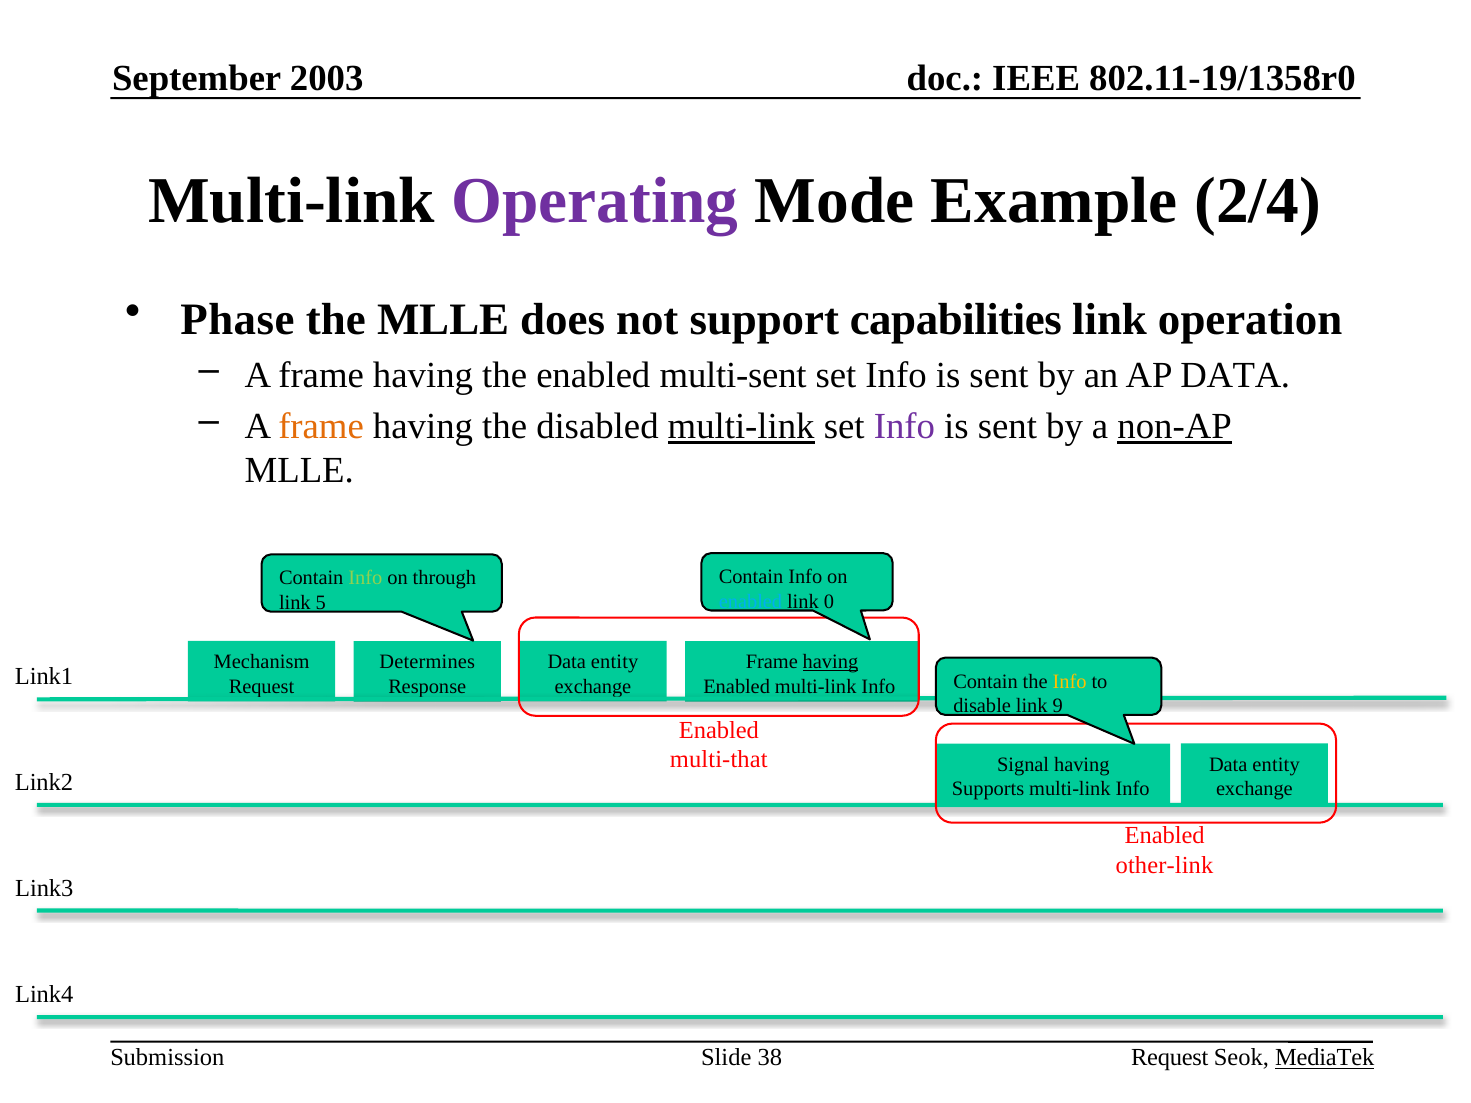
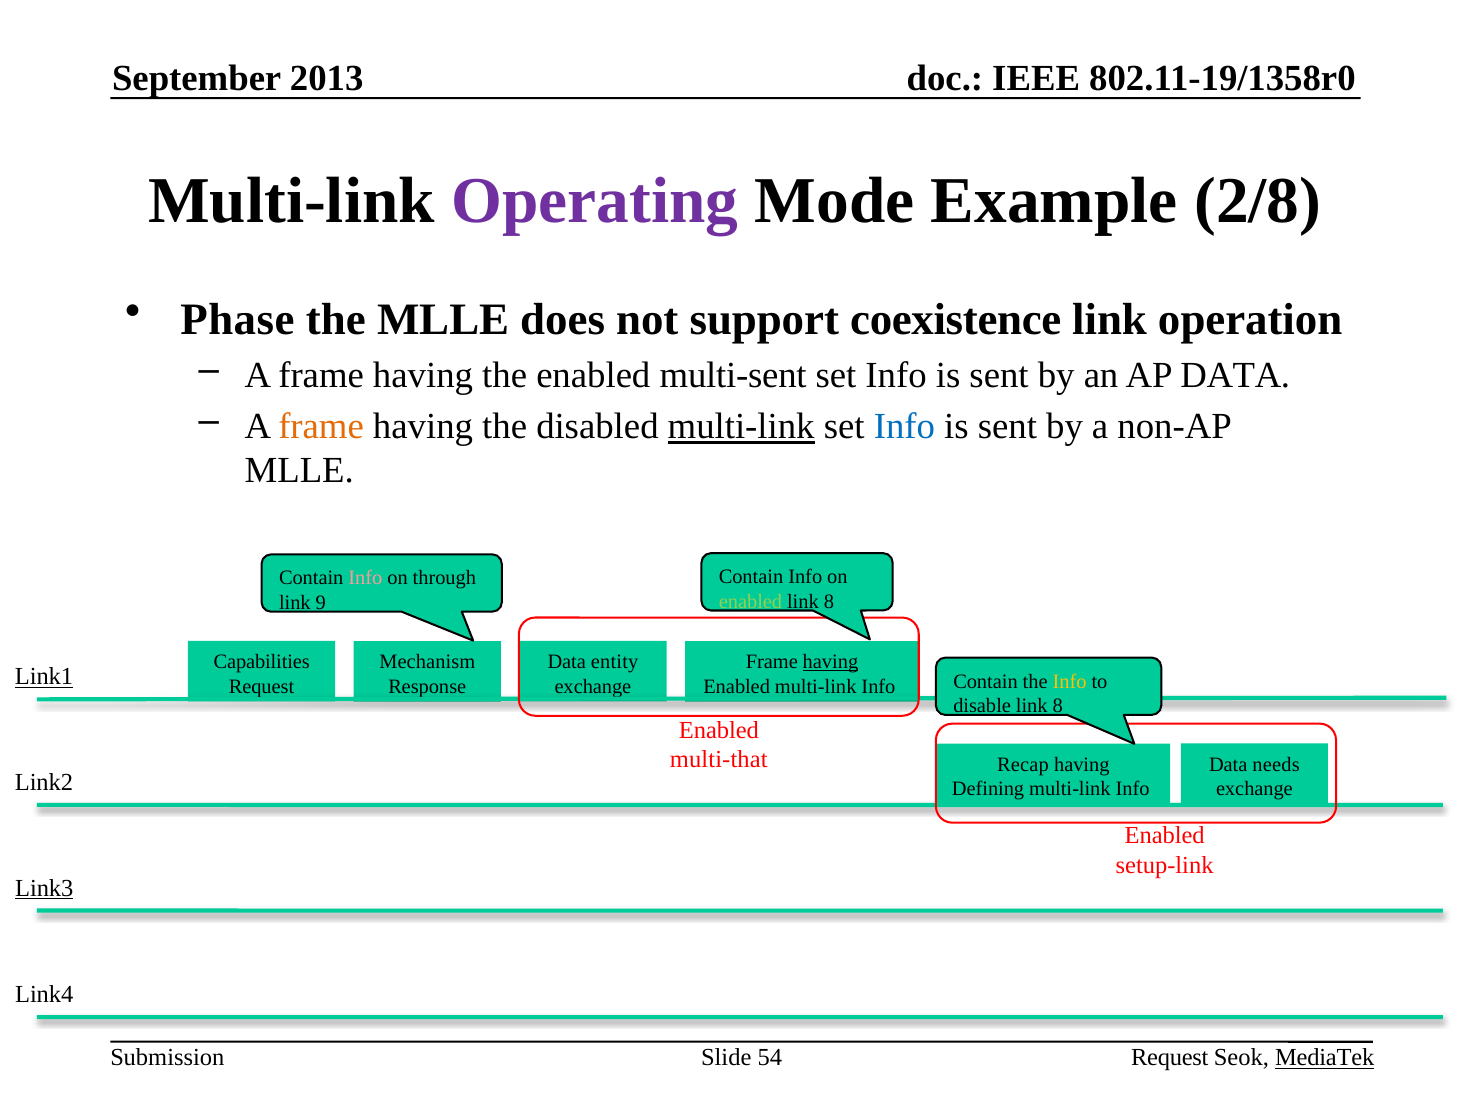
2003: 2003 -> 2013
2/4: 2/4 -> 2/8
capabilities: capabilities -> coexistence
Info at (904, 427) colour: purple -> blue
non-AP underline: present -> none
Info at (365, 578) colour: light green -> pink
enabled at (751, 602) colour: light blue -> light green
0 at (829, 602): 0 -> 8
5: 5 -> 9
Mechanism: Mechanism -> Capabilities
Determines: Determines -> Mechanism
Link1 underline: none -> present
disable link 9: 9 -> 8
Signal: Signal -> Recap
entity at (1276, 765): entity -> needs
Supports: Supports -> Defining
other-link: other-link -> setup-link
Link3 underline: none -> present
38: 38 -> 54
